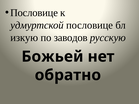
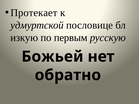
Пословице at (34, 13): Пословице -> Протекает
заводов: заводов -> первым
